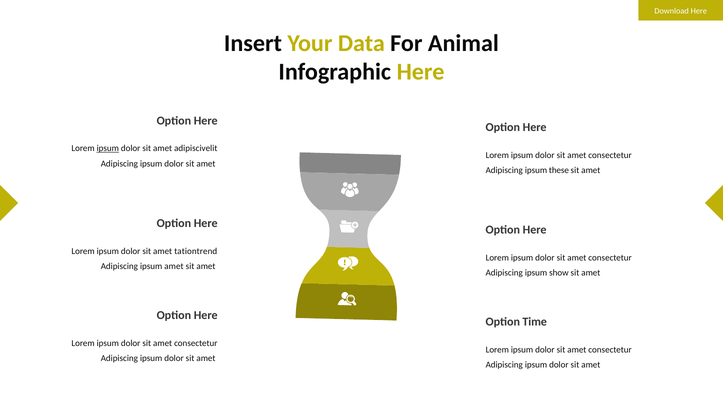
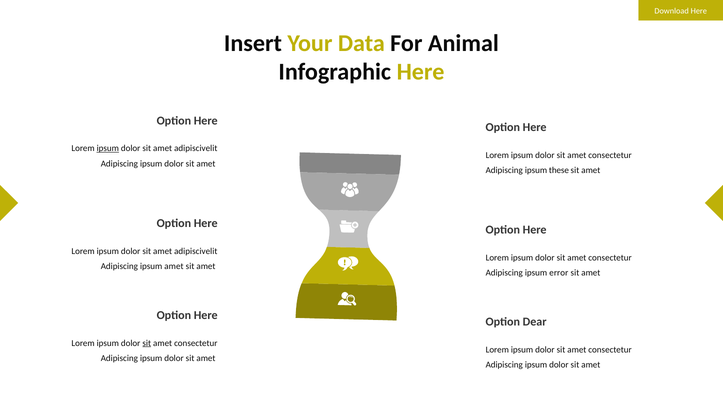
tationtrend at (196, 251): tationtrend -> adipiscivelit
show: show -> error
Time: Time -> Dear
sit at (147, 344) underline: none -> present
